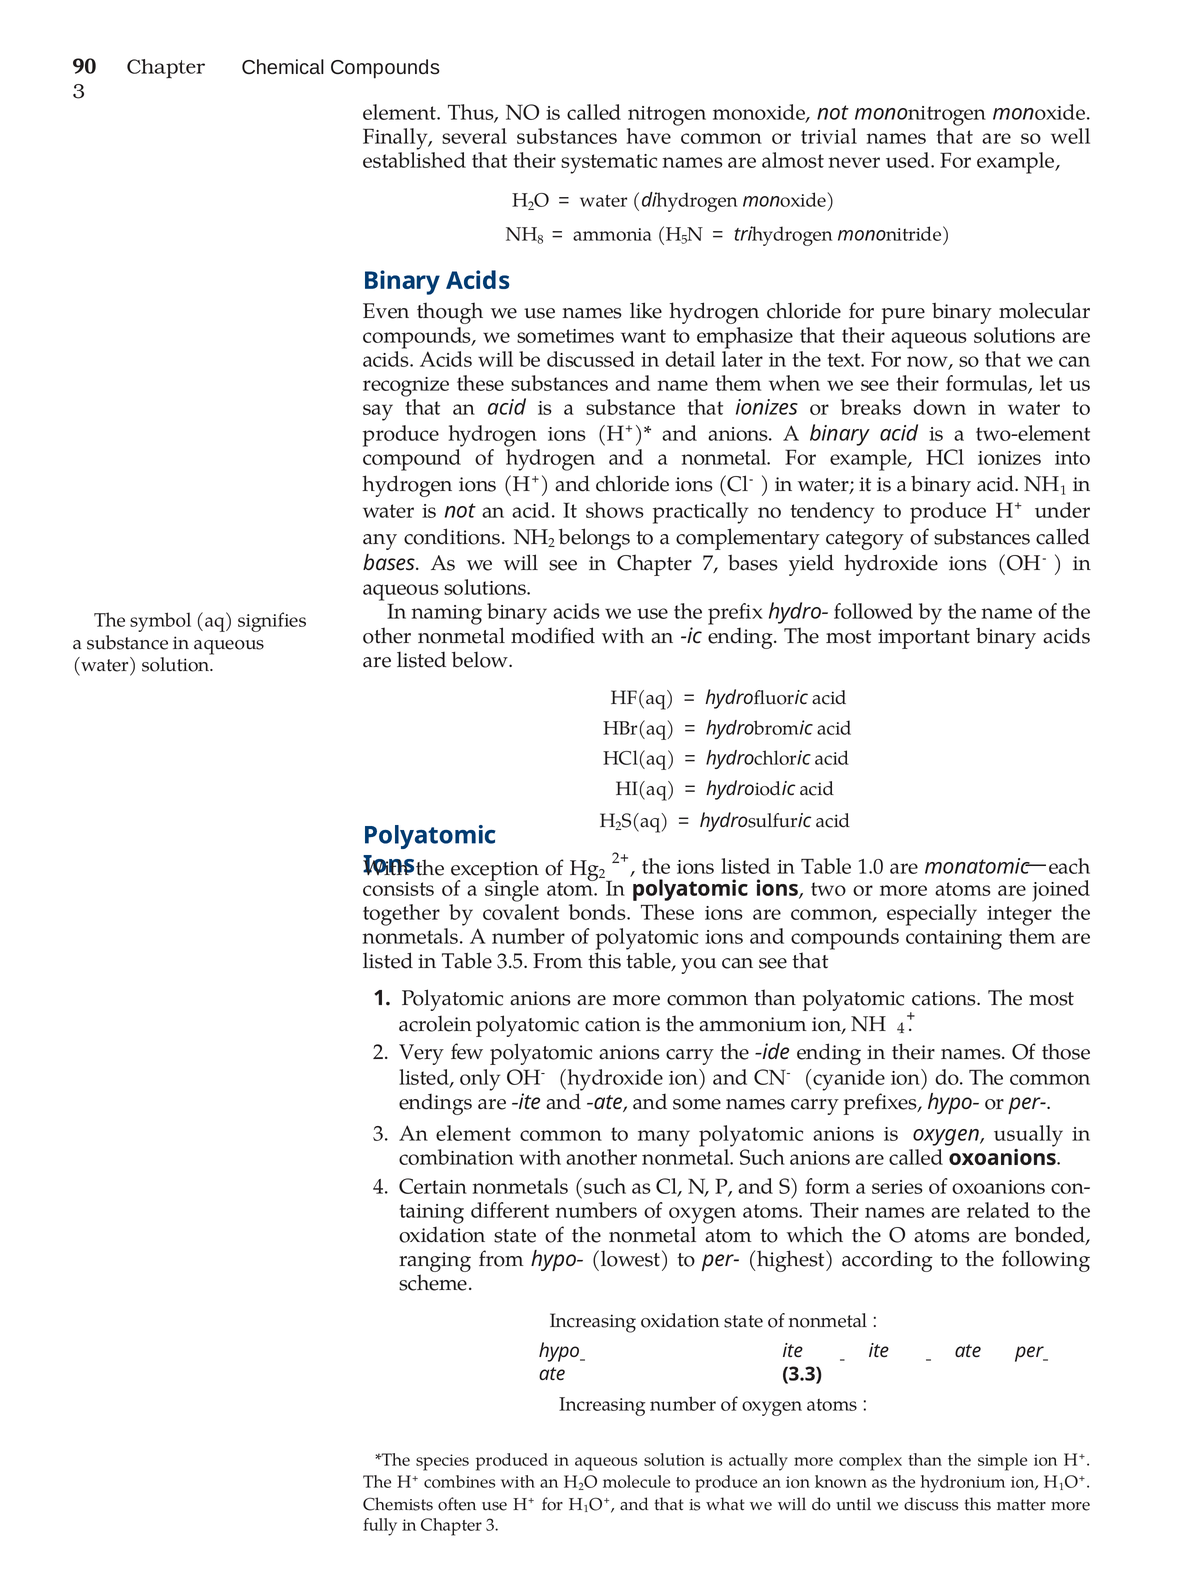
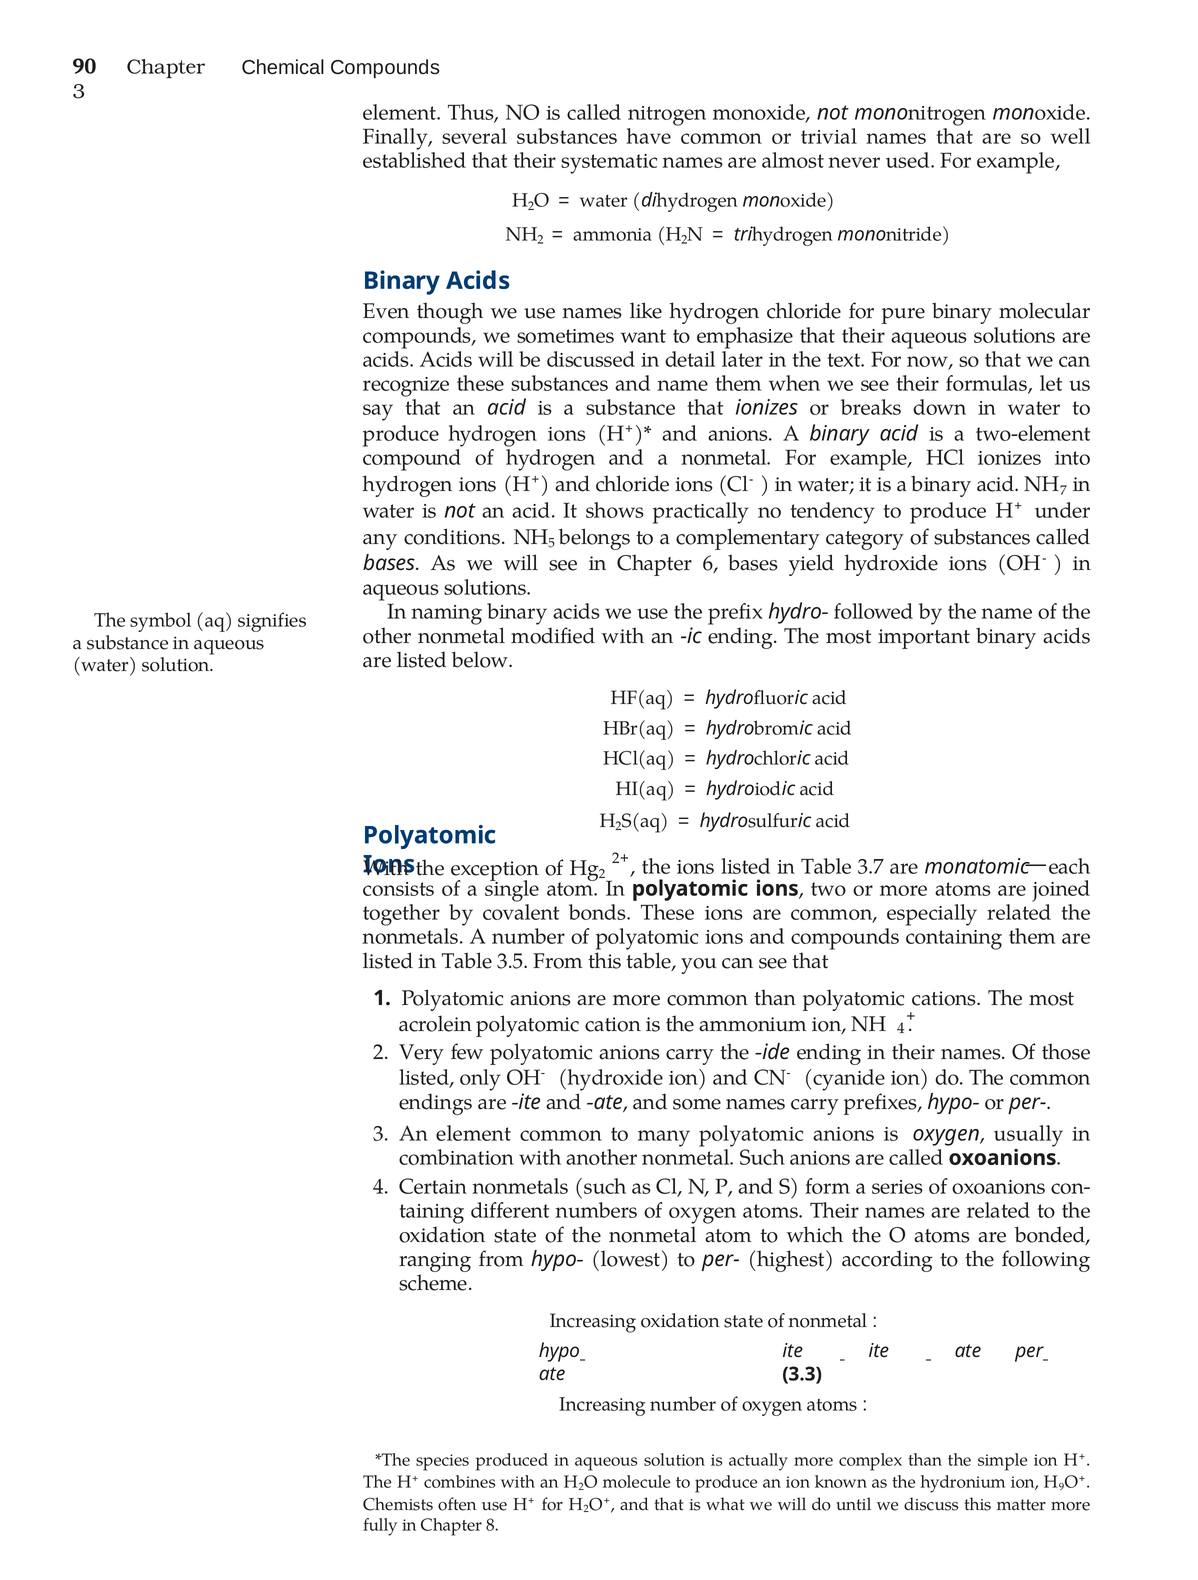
NH 8: 8 -> 2
5 at (684, 240): 5 -> 2
NH 1: 1 -> 7
NH 2: 2 -> 5
7: 7 -> 6
1.0: 1.0 -> 3.7
especially integer: integer -> related
1 at (1062, 1486): 1 -> 9
1 at (586, 1508): 1 -> 2
in Chapter 3: 3 -> 8
